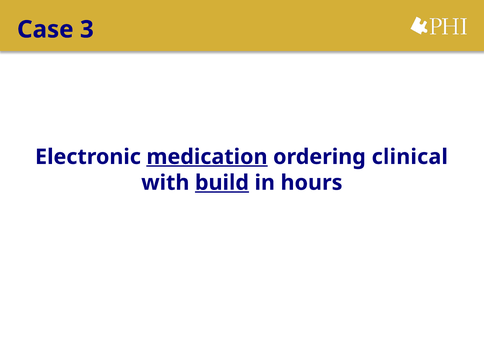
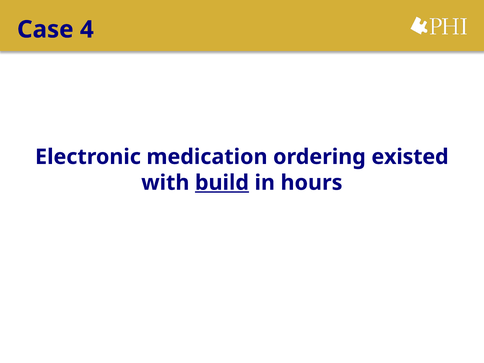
3: 3 -> 4
medication underline: present -> none
clinical: clinical -> existed
